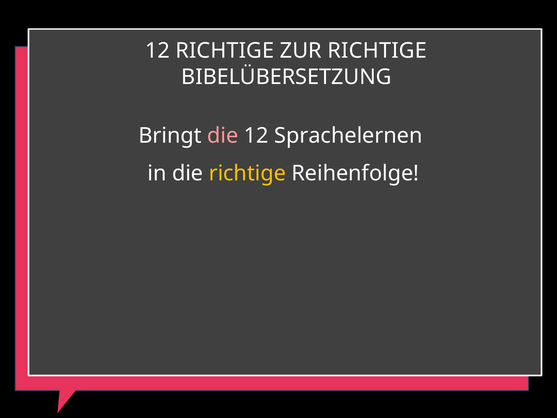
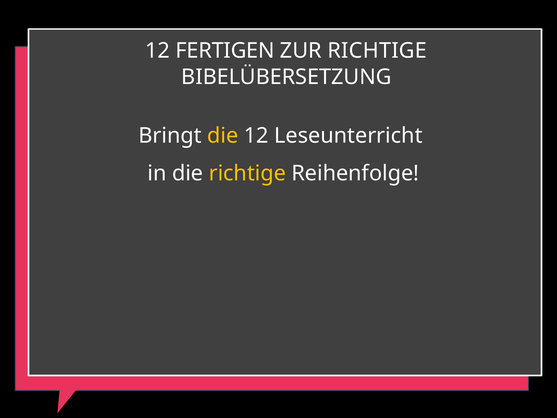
12 RICHTIGE: RICHTIGE -> FERTIGEN
die at (223, 136) colour: pink -> yellow
Sprachelernen: Sprachelernen -> Leseunterricht
